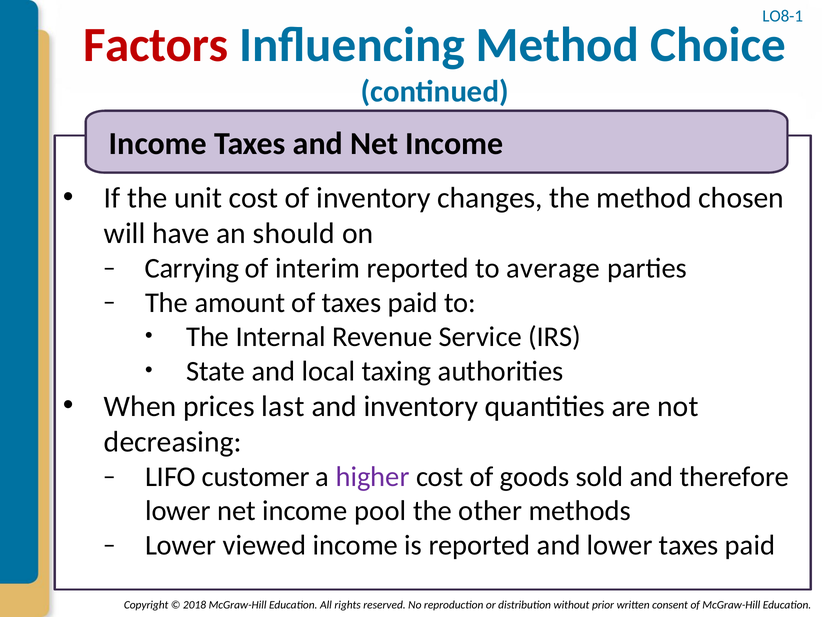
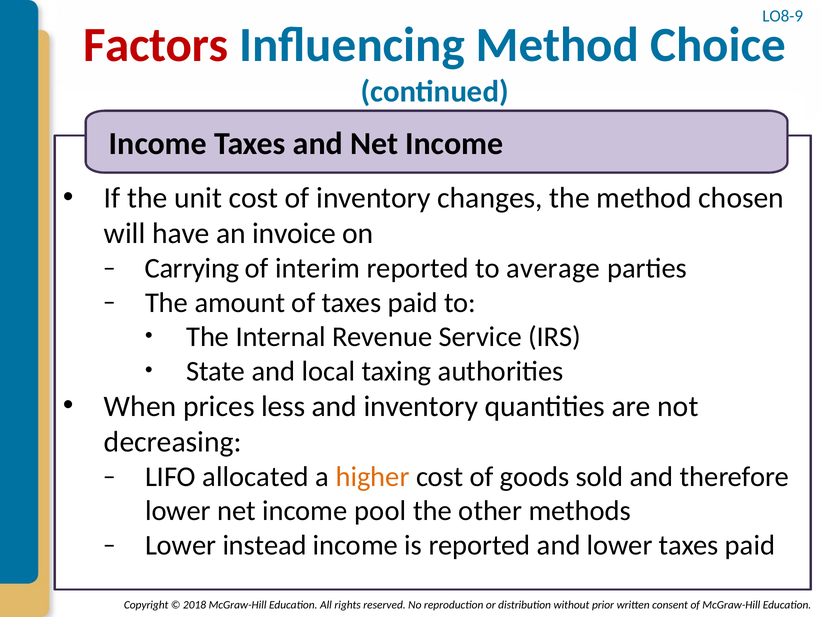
LO8-1: LO8-1 -> LO8-9
should: should -> invoice
last: last -> less
customer: customer -> allocated
higher colour: purple -> orange
viewed: viewed -> instead
